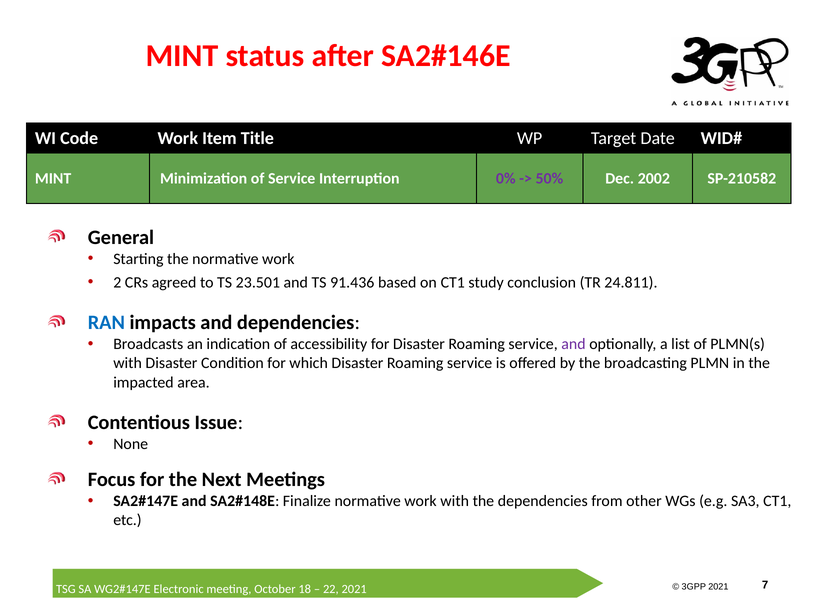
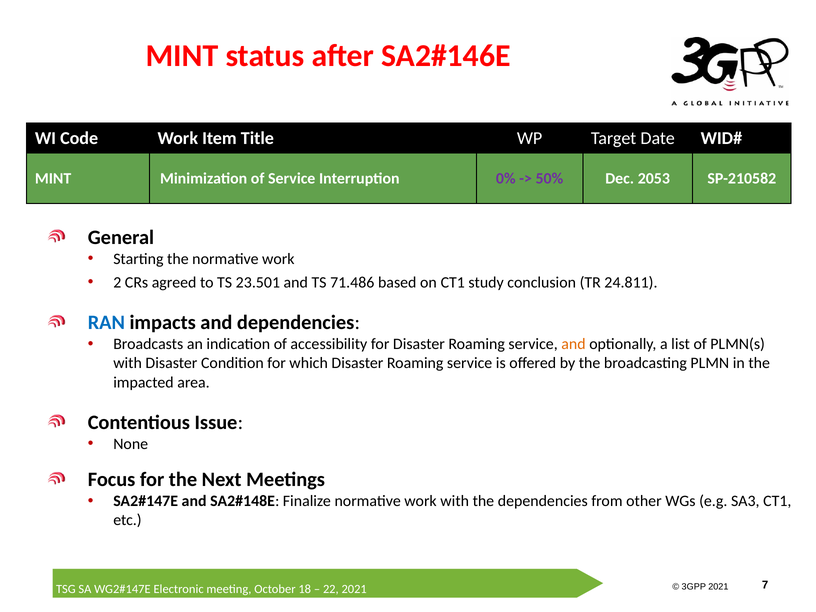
2002: 2002 -> 2053
91.436: 91.436 -> 71.486
and at (573, 344) colour: purple -> orange
